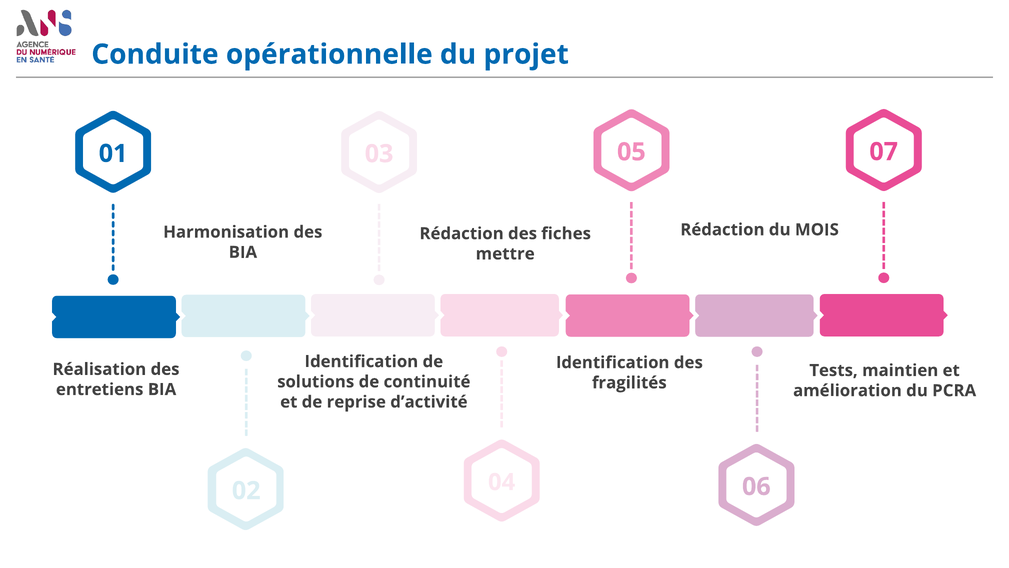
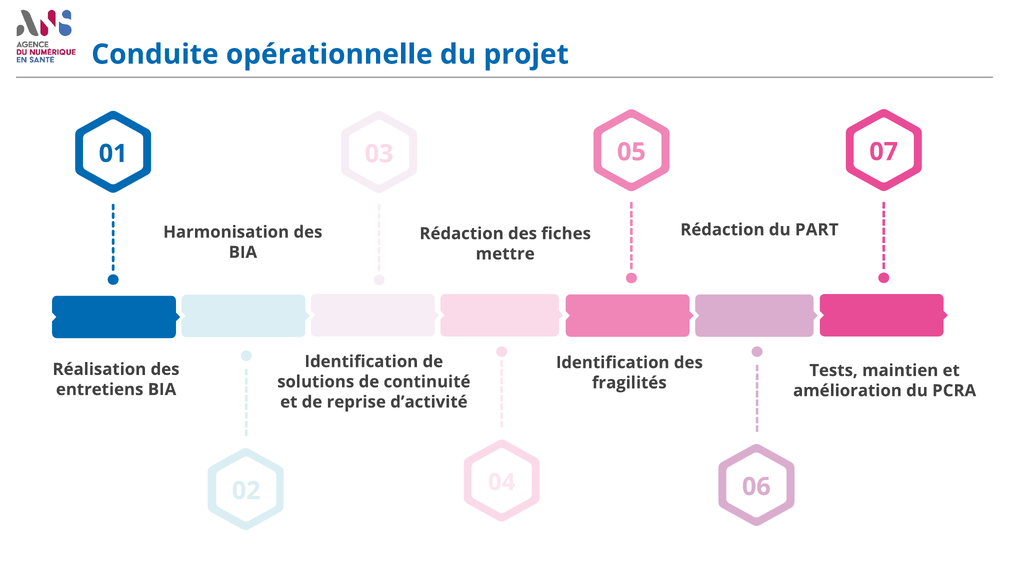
MOIS: MOIS -> PART
